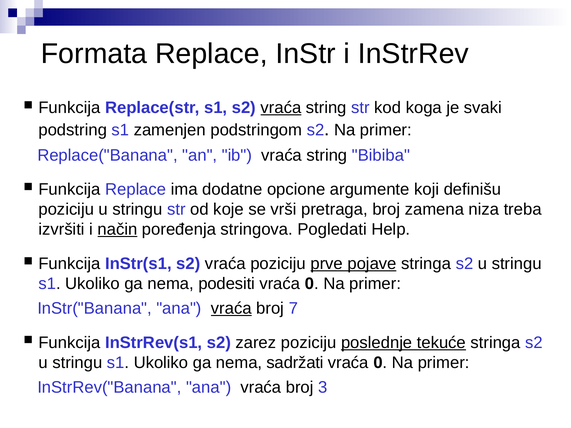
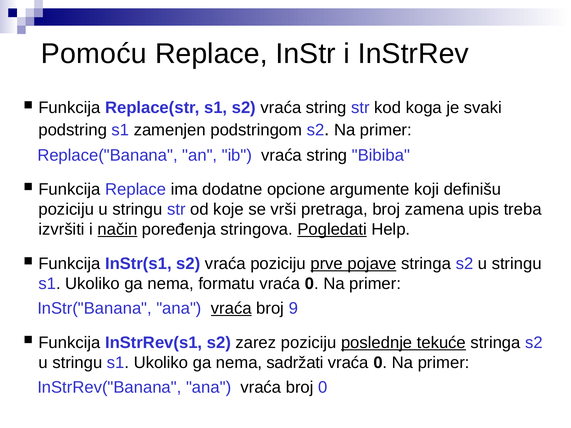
Formata: Formata -> Pomoću
vraća at (281, 108) underline: present -> none
niza: niza -> upis
Pogledati underline: none -> present
podesiti: podesiti -> formatu
7: 7 -> 9
broj 3: 3 -> 0
